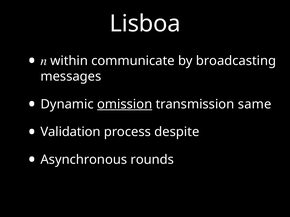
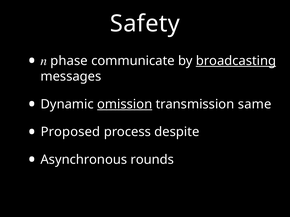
Lisboa: Lisboa -> Safety
within: within -> phase
broadcasting underline: none -> present
Validation: Validation -> Proposed
